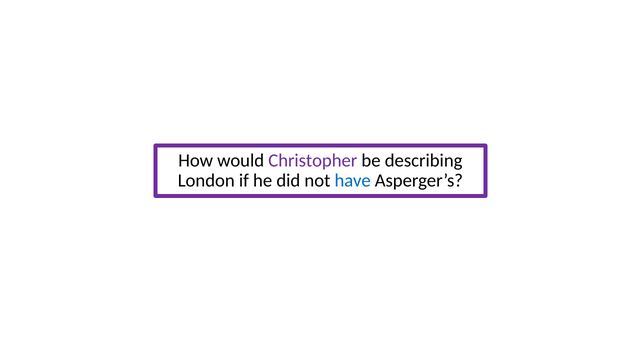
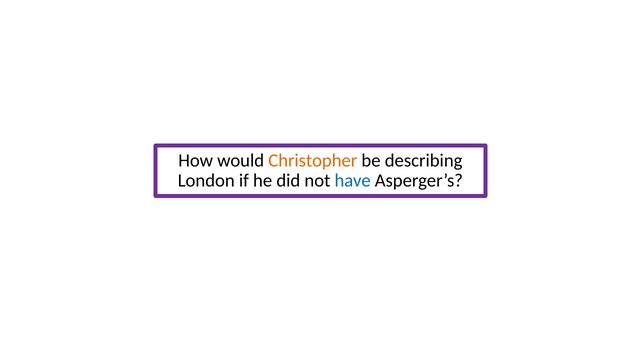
Christopher colour: purple -> orange
